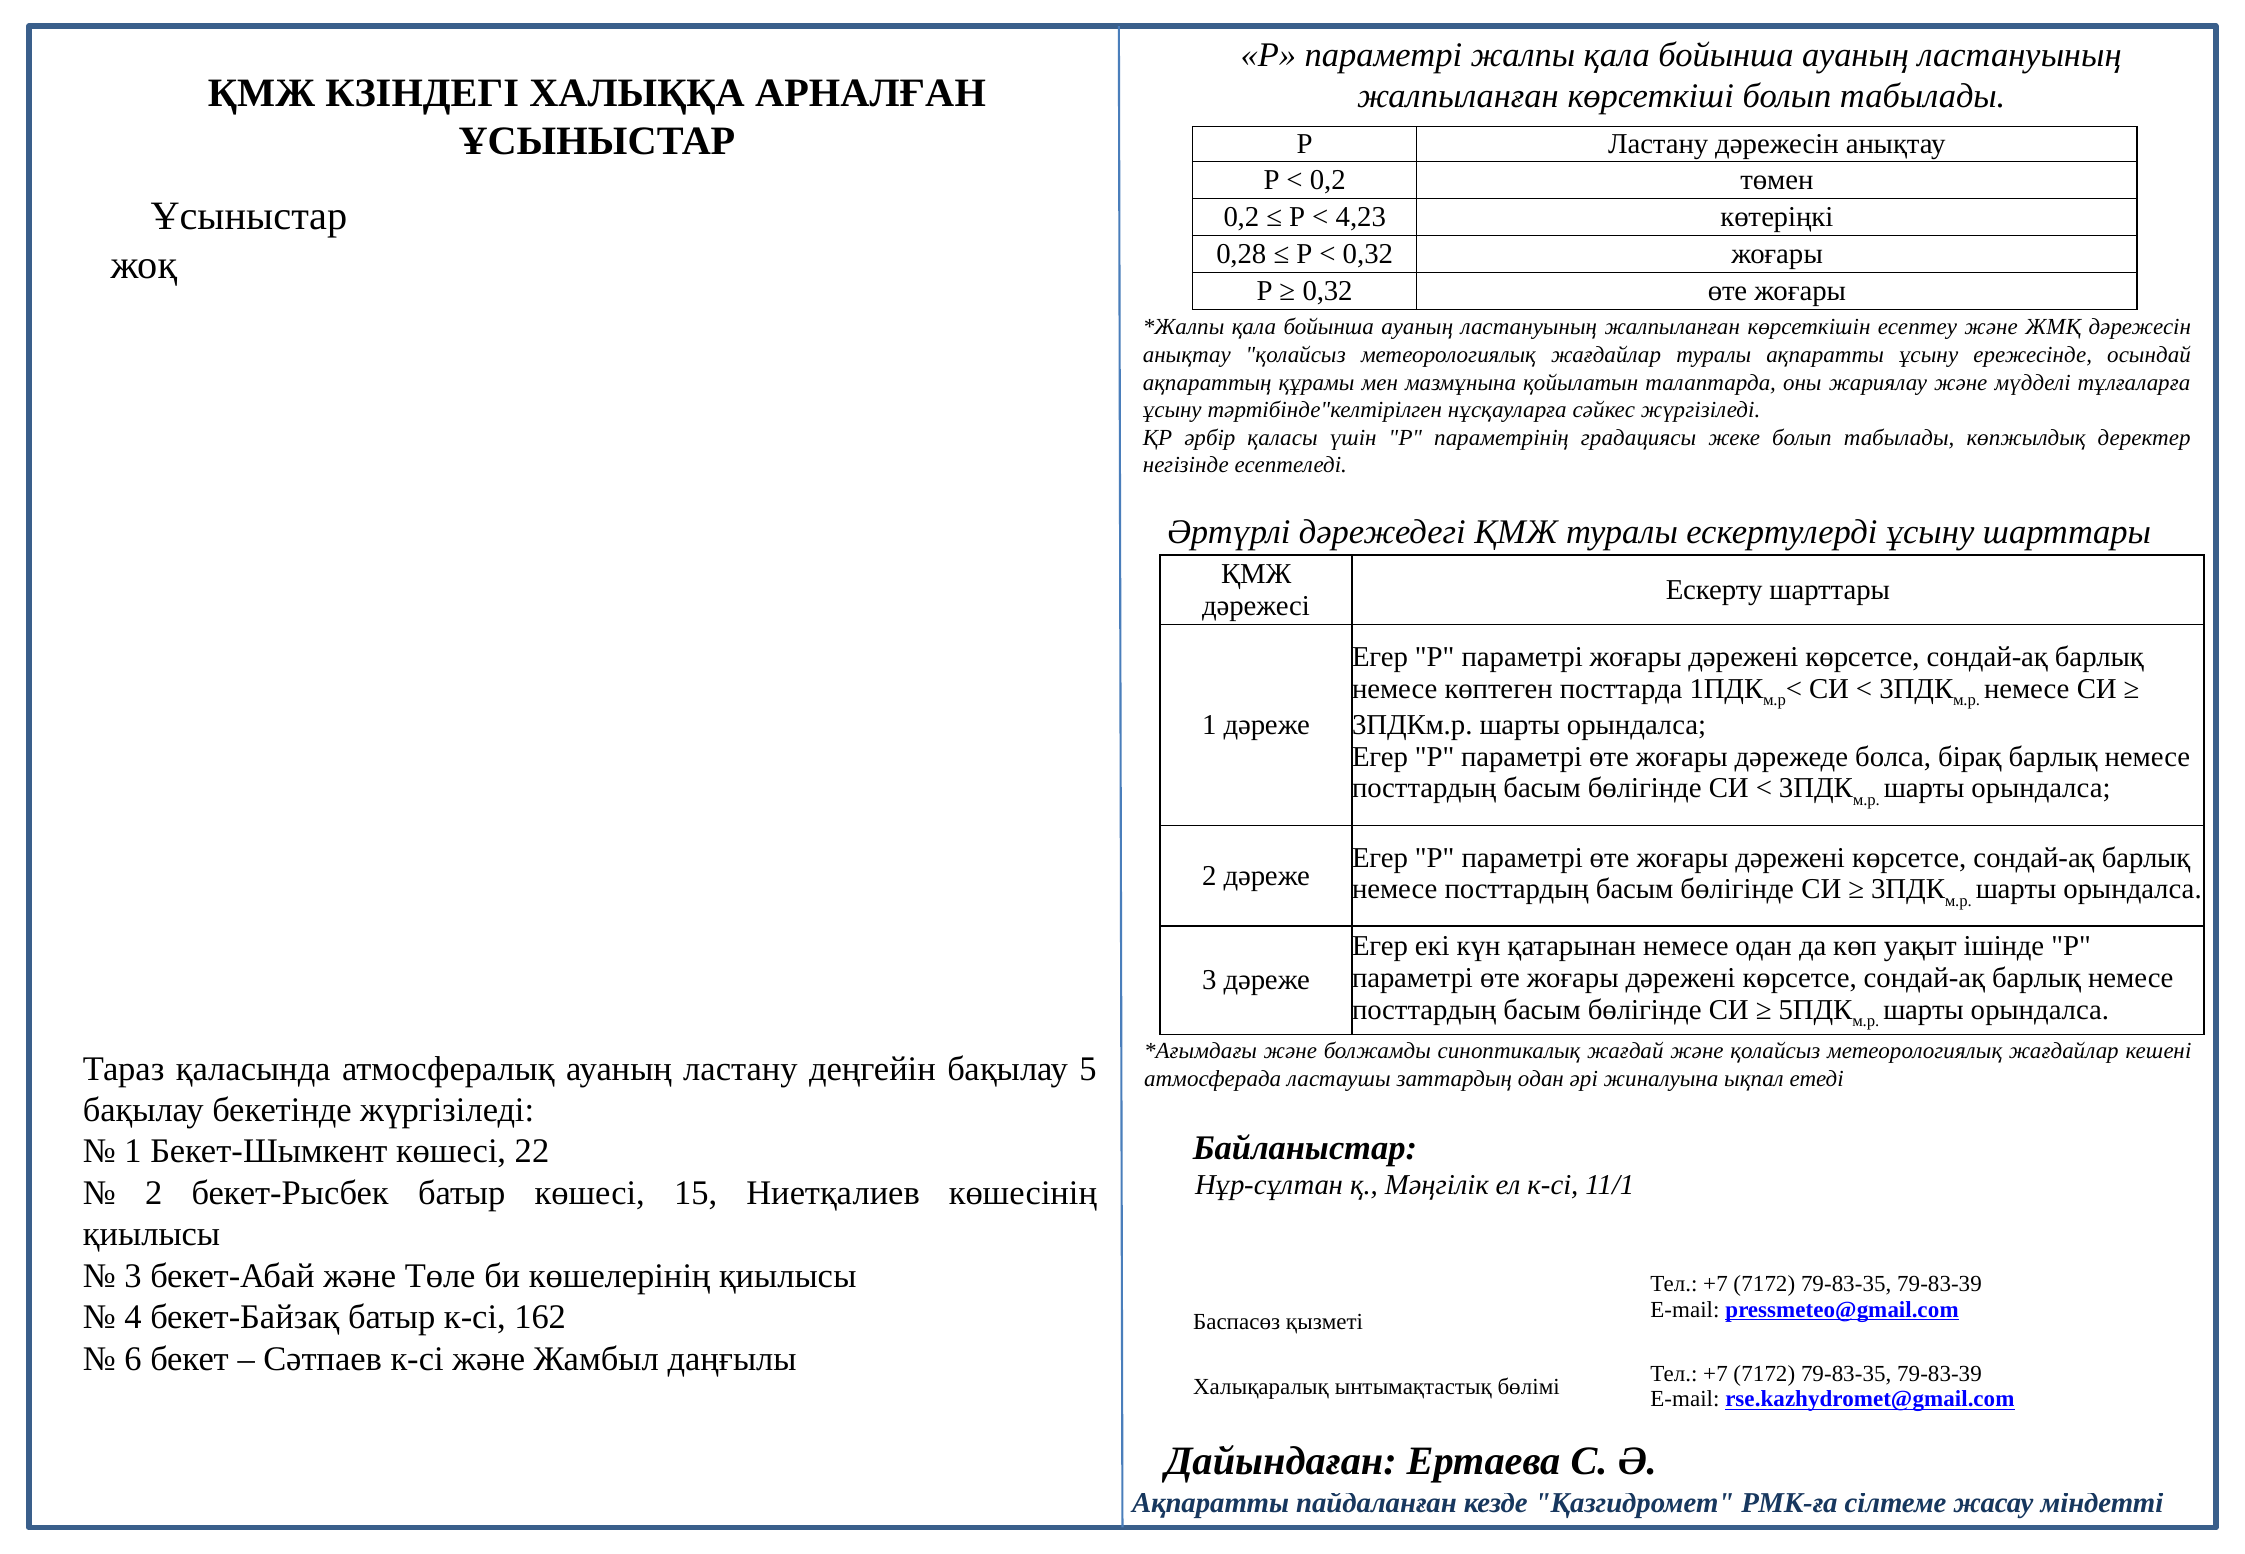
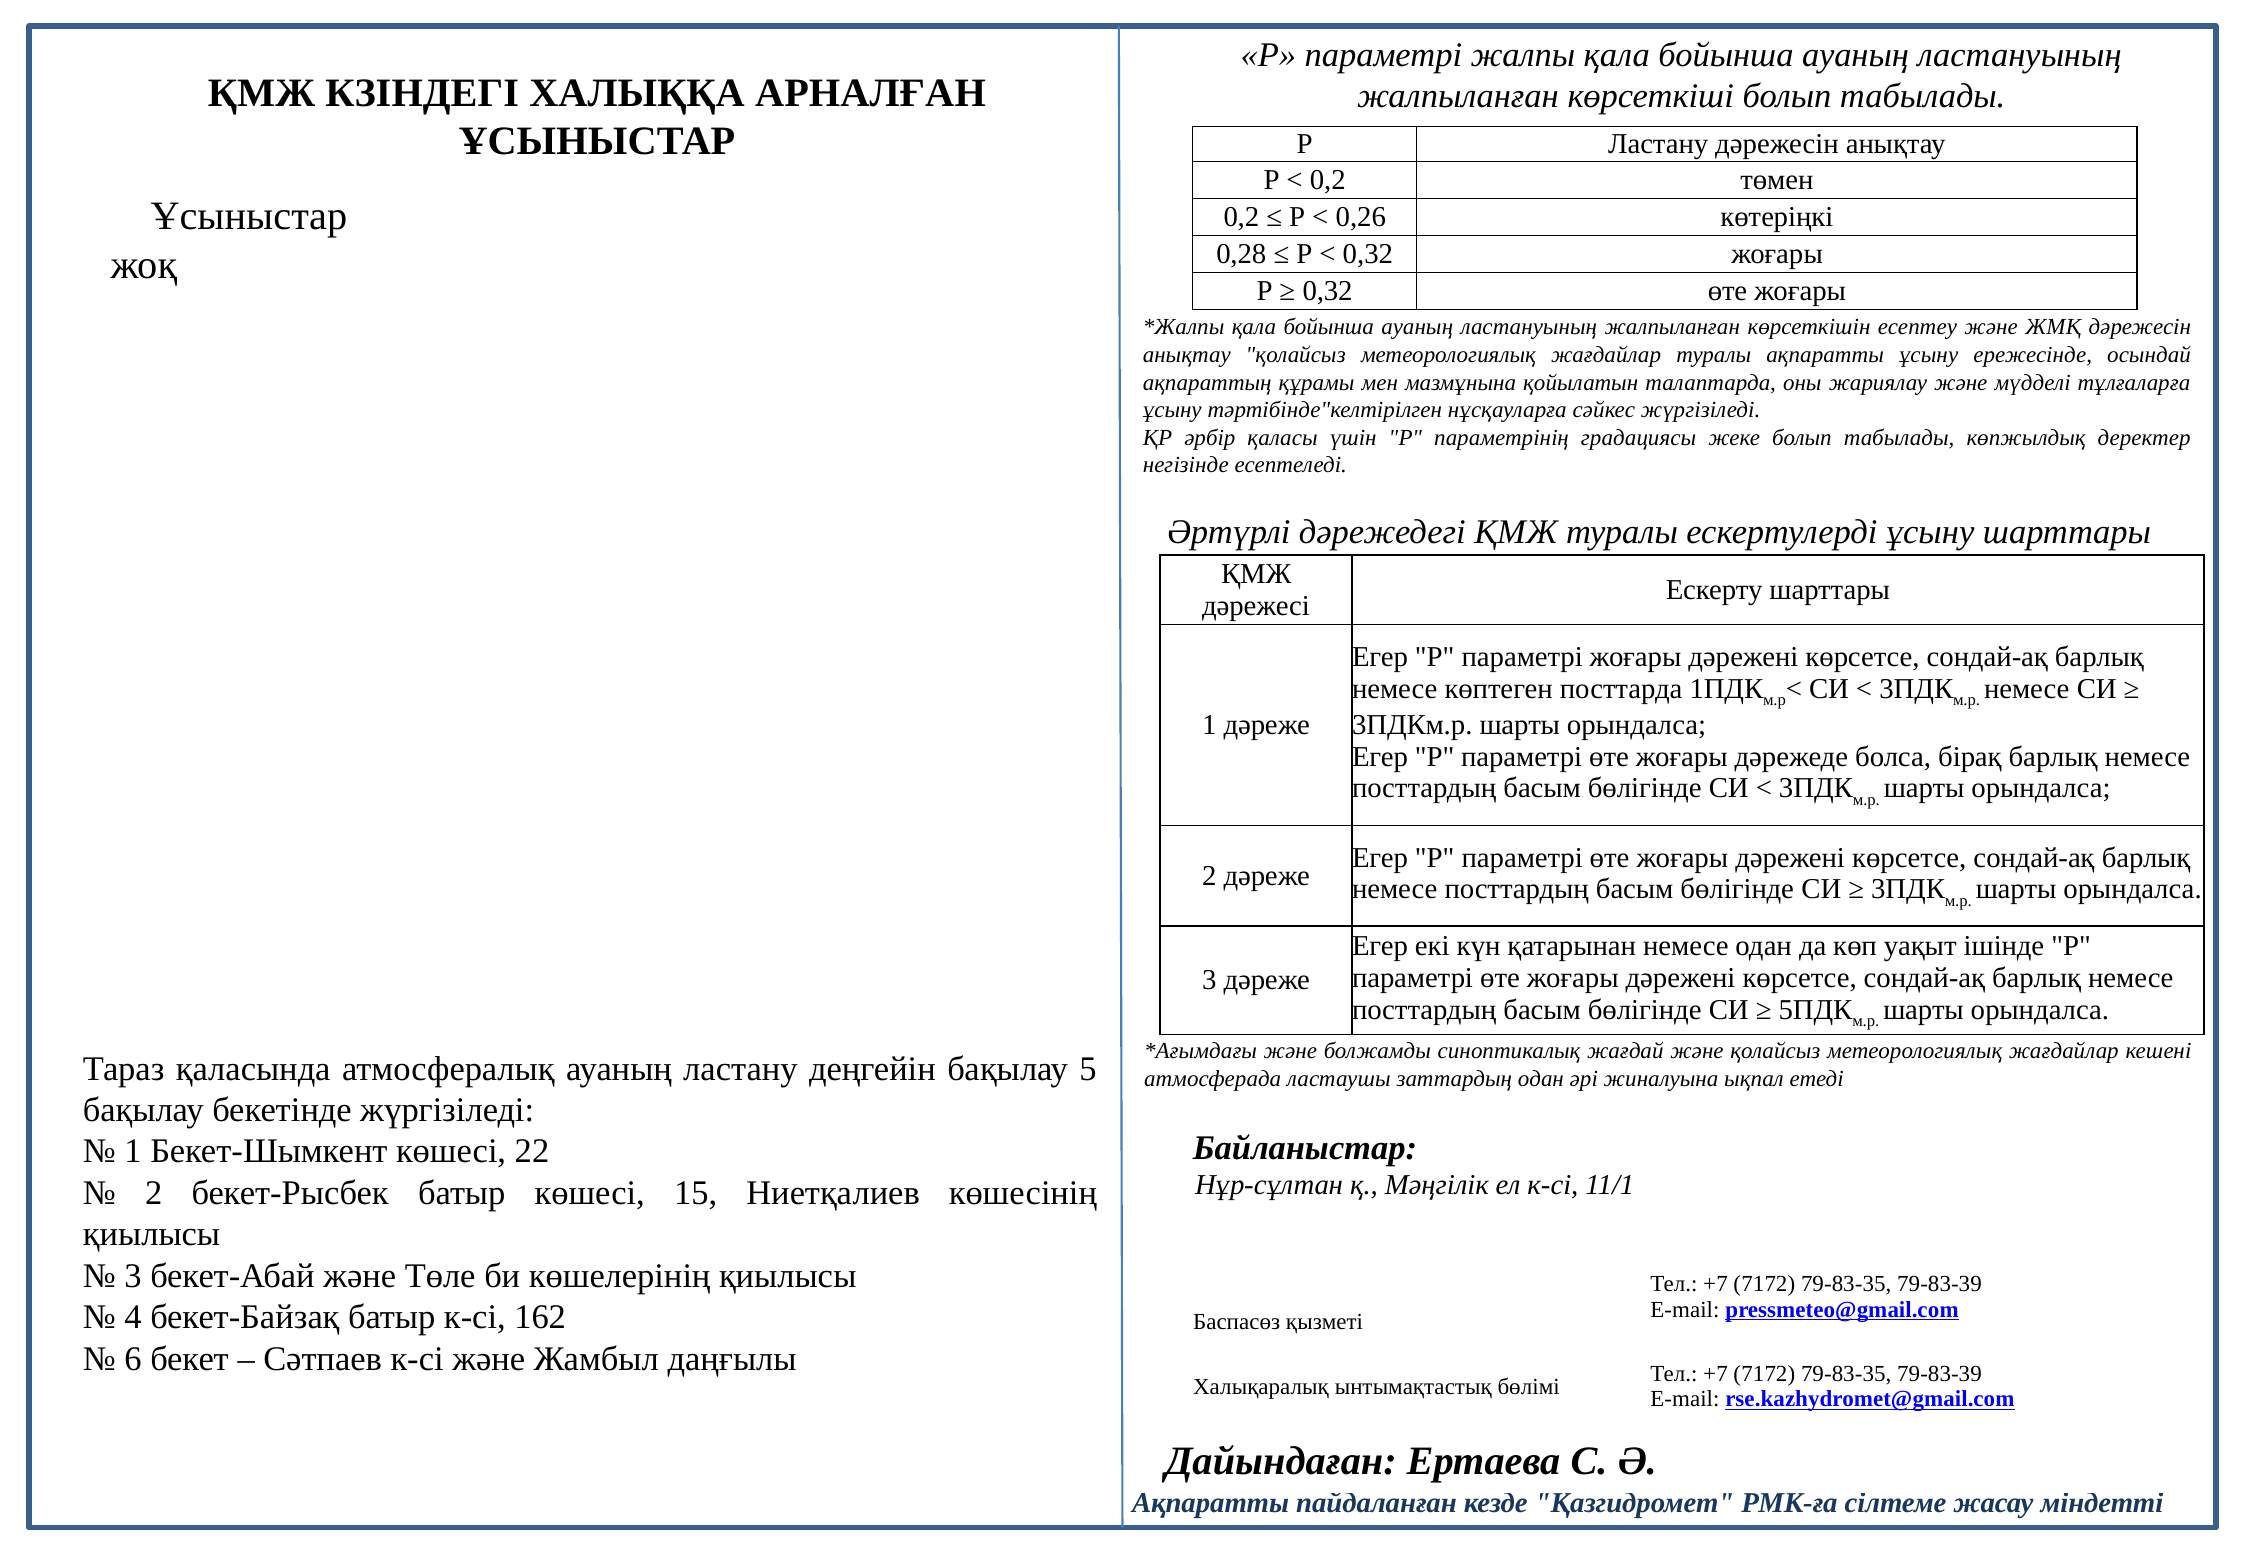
4,23: 4,23 -> 0,26
